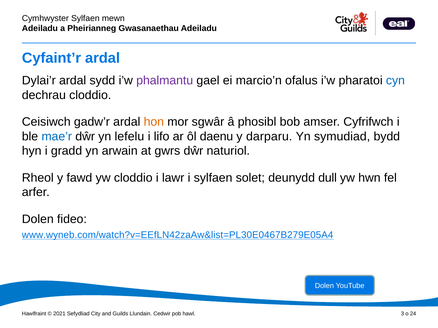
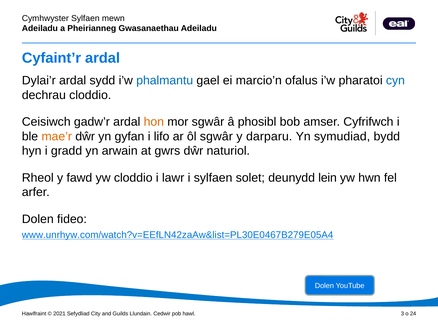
phalmantu colour: purple -> blue
mae’r colour: blue -> orange
lefelu: lefelu -> gyfan
ôl daenu: daenu -> sgwâr
dull: dull -> lein
www.wyneb.com/watch?v=EEfLN42zaAw&list=PL30E0467B279E05A4: www.wyneb.com/watch?v=EEfLN42zaAw&list=PL30E0467B279E05A4 -> www.unrhyw.com/watch?v=EEfLN42zaAw&list=PL30E0467B279E05A4
